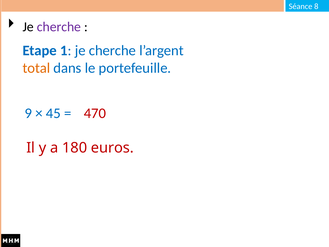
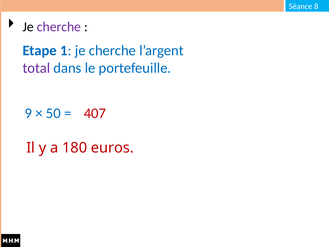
total colour: orange -> purple
45: 45 -> 50
470: 470 -> 407
